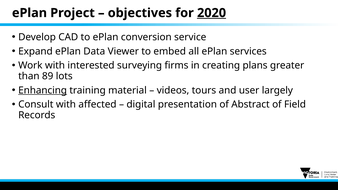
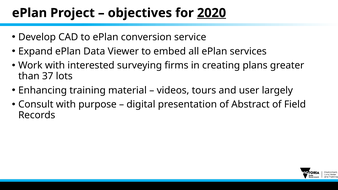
89: 89 -> 37
Enhancing underline: present -> none
affected: affected -> purpose
